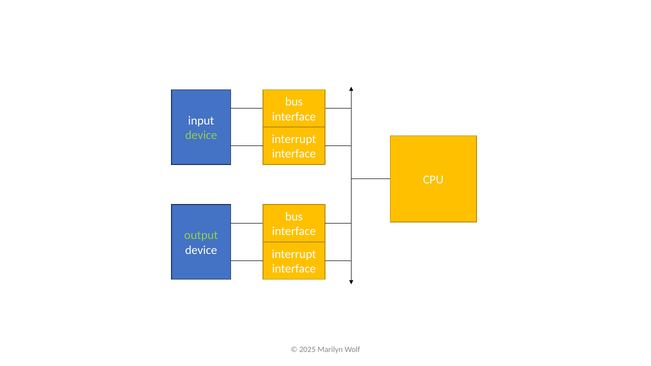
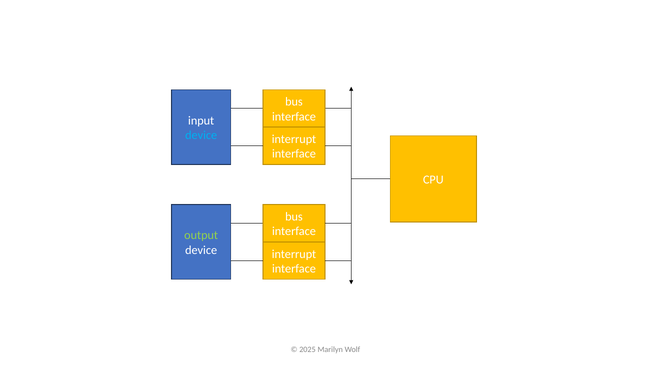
device at (201, 135) colour: light green -> light blue
